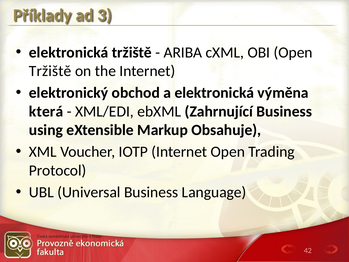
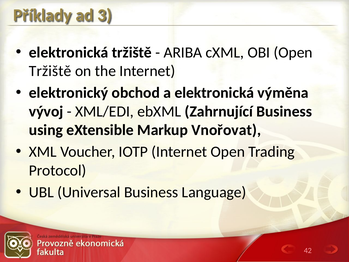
která: která -> vývoj
Obsahuje: Obsahuje -> Vnořovat
